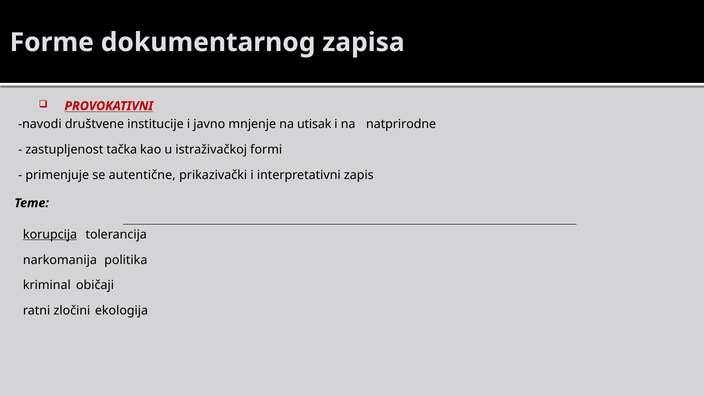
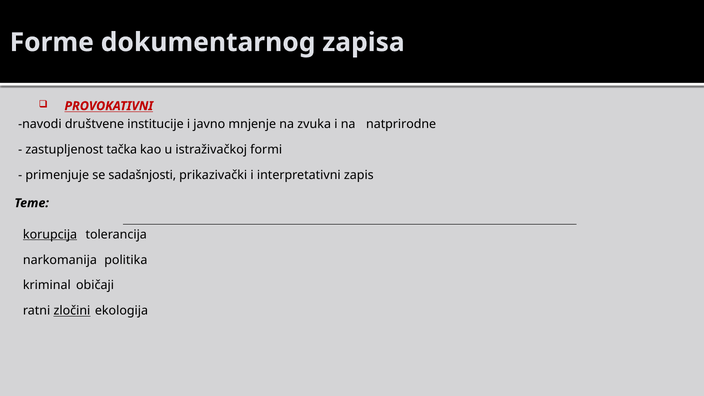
utisak: utisak -> zvuka
autentične: autentične -> sadašnjosti
zločini underline: none -> present
